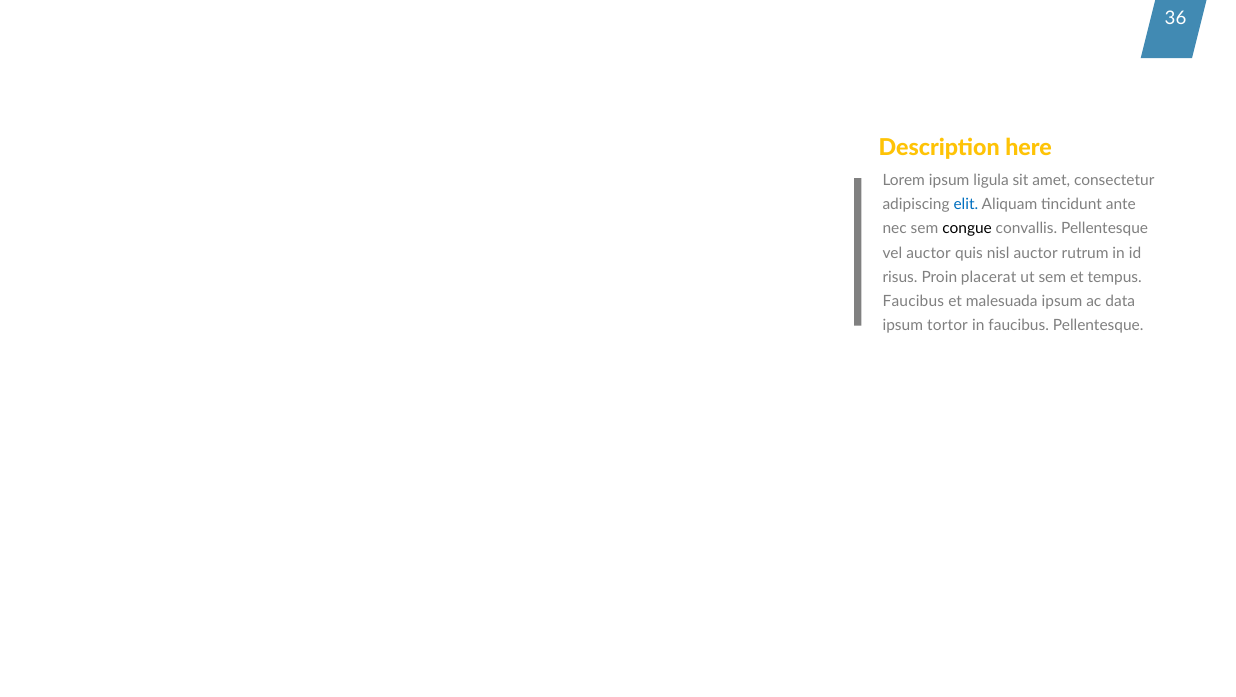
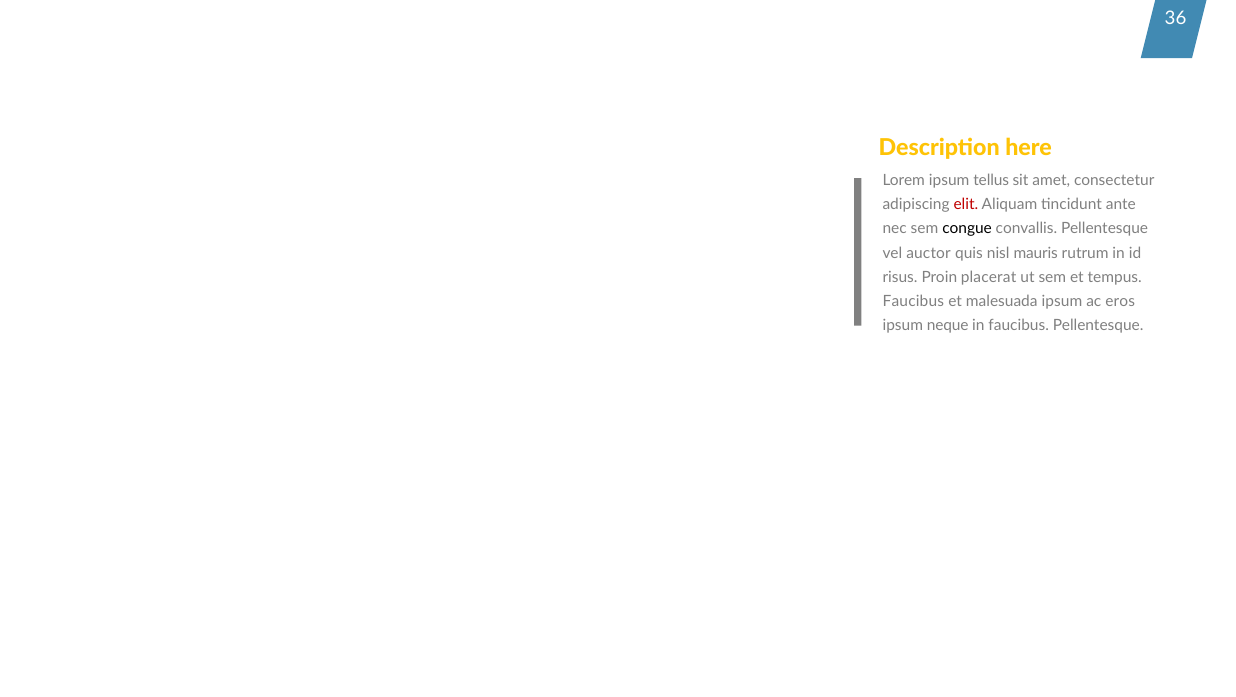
ligula: ligula -> tellus
elit colour: blue -> red
nisl auctor: auctor -> mauris
data: data -> eros
tortor: tortor -> neque
